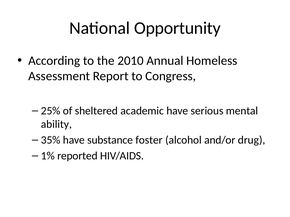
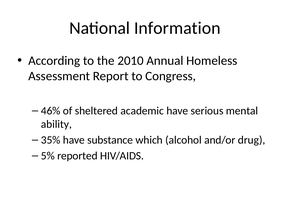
Opportunity: Opportunity -> Information
25%: 25% -> 46%
foster: foster -> which
1%: 1% -> 5%
